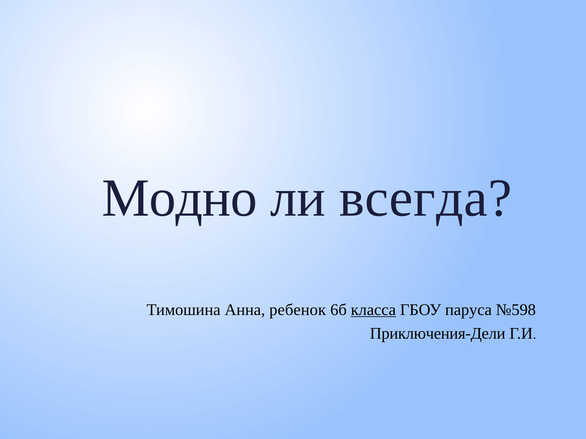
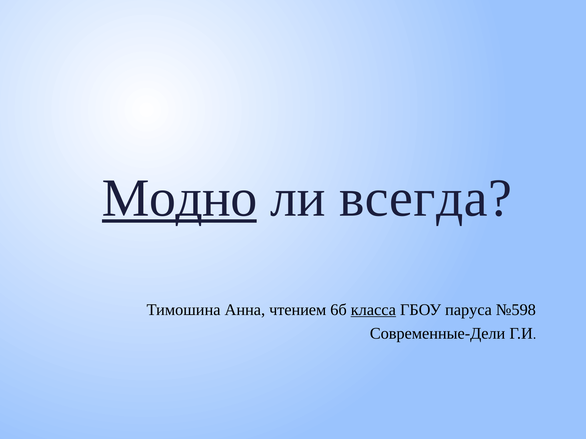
Модно underline: none -> present
ребенок: ребенок -> чтением
Приключения-Дели: Приключения-Дели -> Современные-Дели
